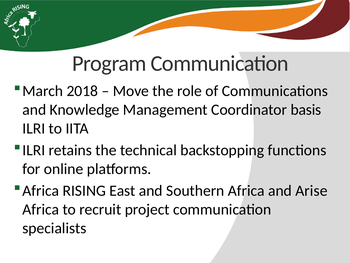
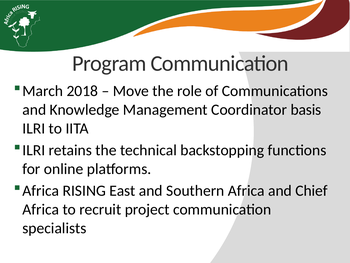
Arise: Arise -> Chief
